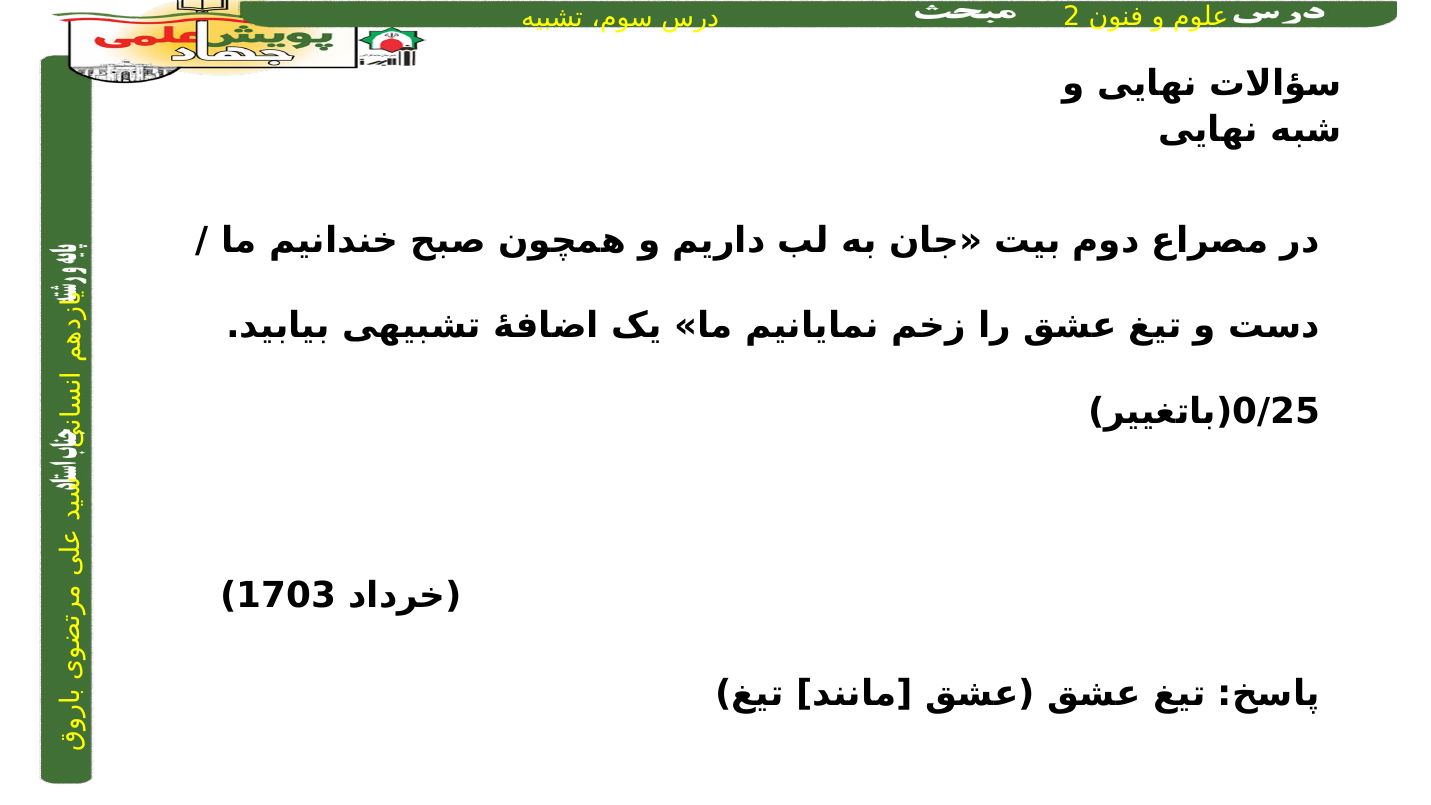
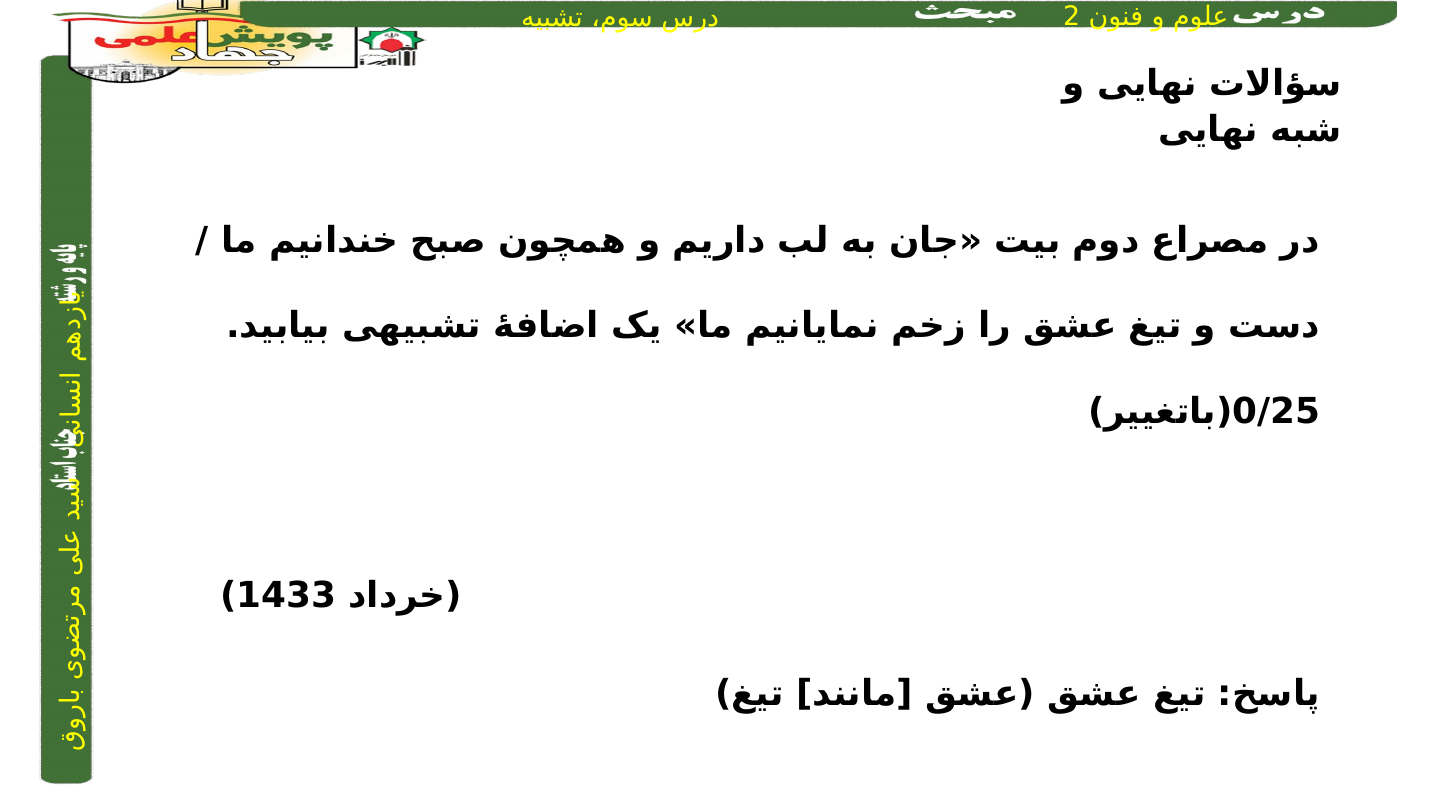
1703: 1703 -> 1433
